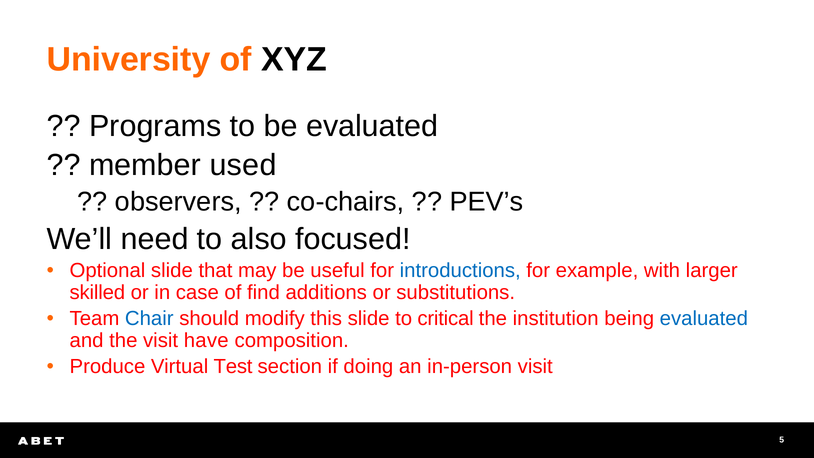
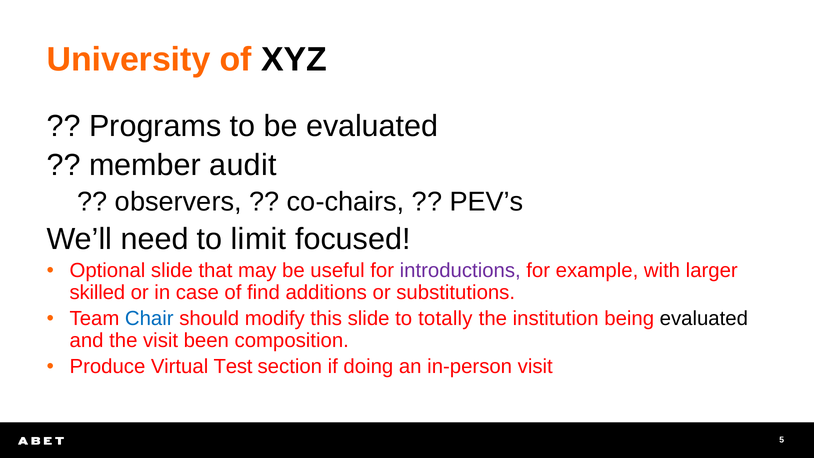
used: used -> audit
also: also -> limit
introductions colour: blue -> purple
critical: critical -> totally
evaluated at (704, 319) colour: blue -> black
have: have -> been
